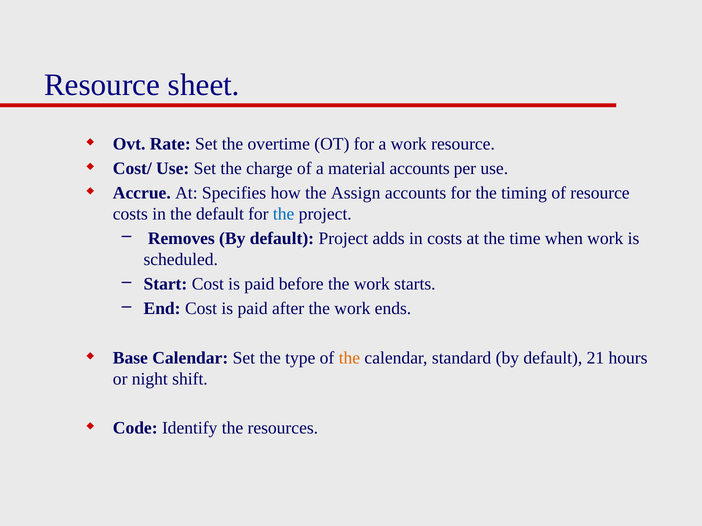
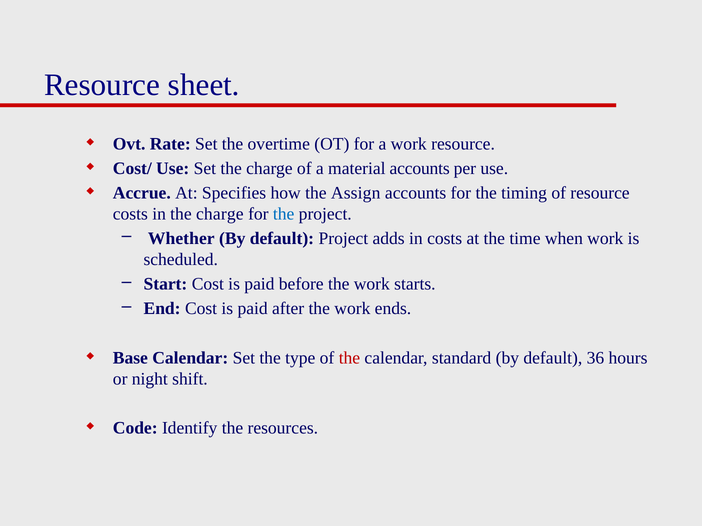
in the default: default -> charge
Removes: Removes -> Whether
the at (349, 358) colour: orange -> red
21: 21 -> 36
